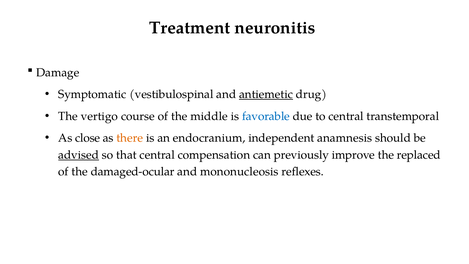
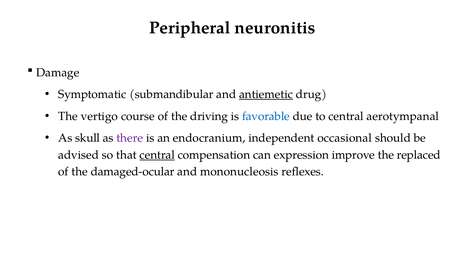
Treatment: Treatment -> Peripheral
vestibulospinal: vestibulospinal -> submandibular
middle: middle -> driving
transtemporal: transtemporal -> aerotympanal
close: close -> skull
there colour: orange -> purple
anamnesis: anamnesis -> occasional
advised underline: present -> none
central at (157, 155) underline: none -> present
previously: previously -> expression
